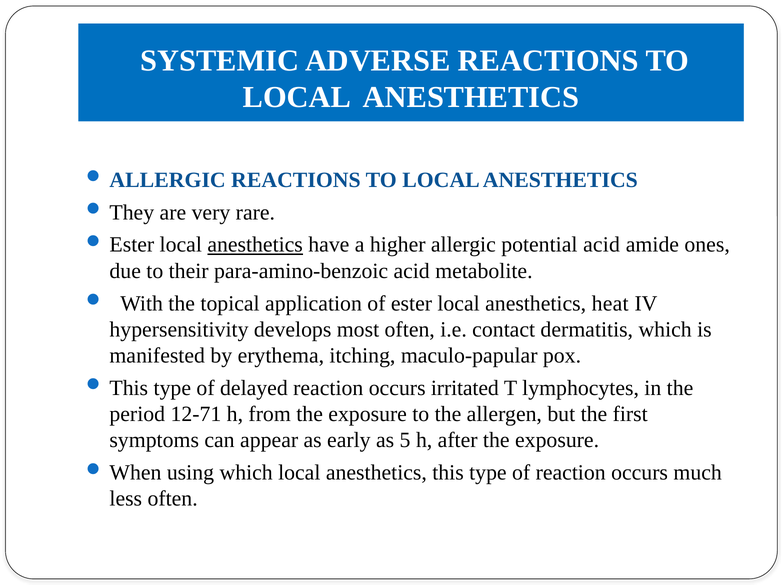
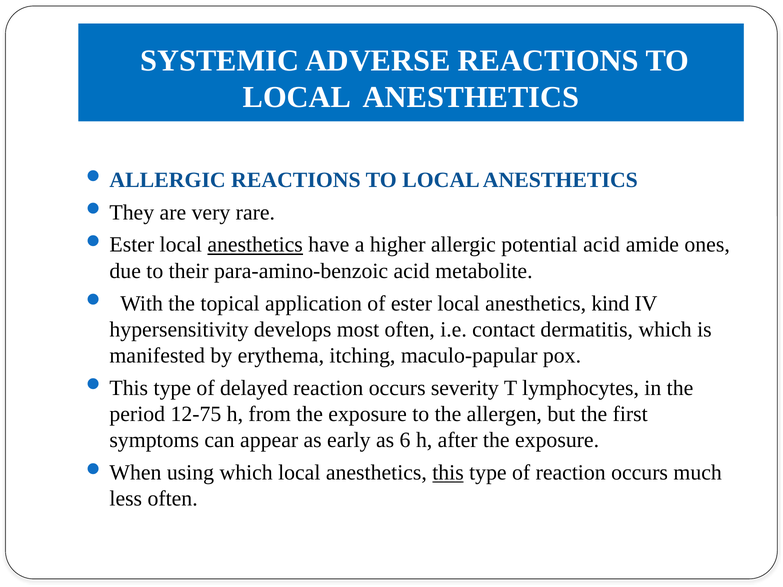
heat: heat -> kind
irritated: irritated -> severity
12-71: 12-71 -> 12-75
5: 5 -> 6
this underline: none -> present
